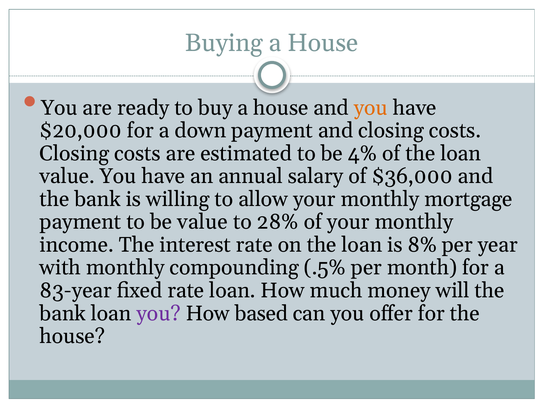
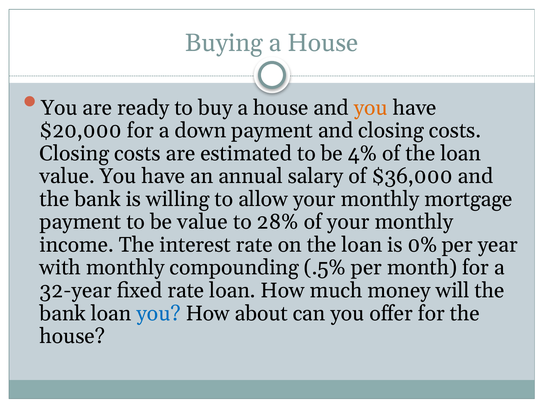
8%: 8% -> 0%
83-year: 83-year -> 32-year
you at (159, 313) colour: purple -> blue
based: based -> about
